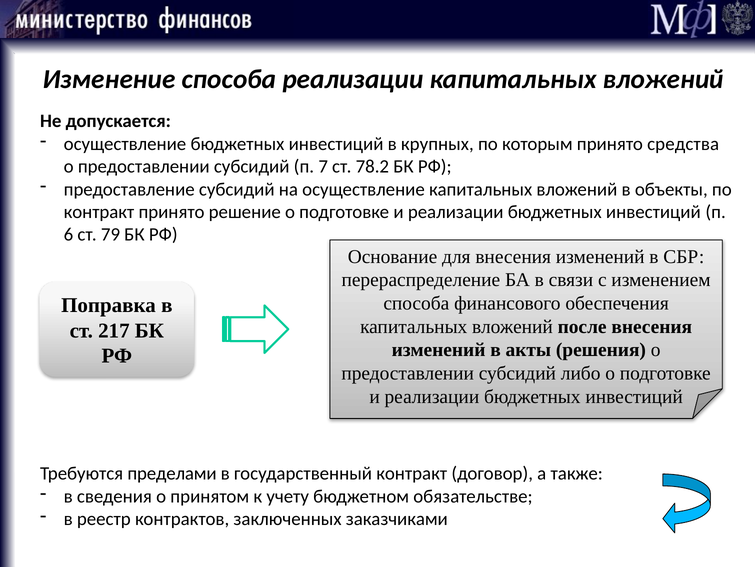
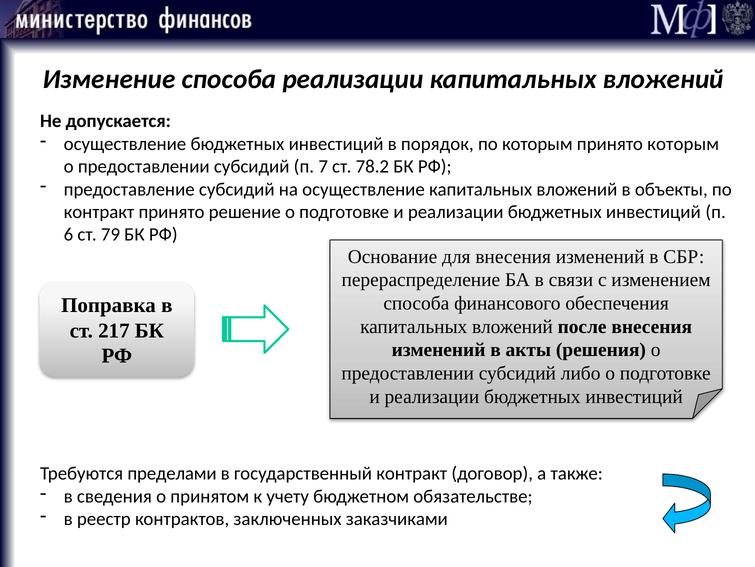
крупных: крупных -> порядок
принято средства: средства -> которым
